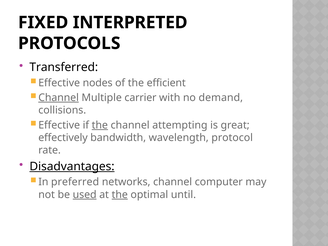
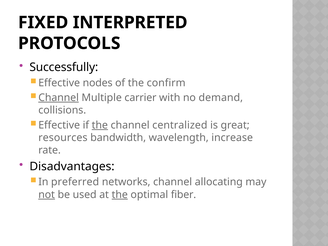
Transferred: Transferred -> Successfully
efficient: efficient -> confirm
attempting: attempting -> centralized
effectively: effectively -> resources
protocol: protocol -> increase
Disadvantages underline: present -> none
computer: computer -> allocating
not underline: none -> present
used underline: present -> none
until: until -> fiber
